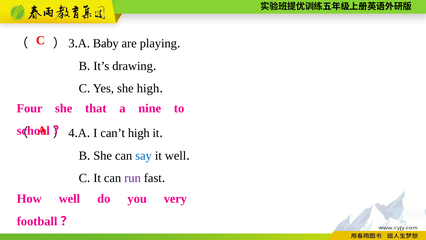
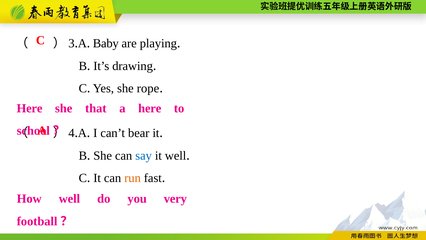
she high: high -> rope
Four at (30, 108): Four -> Here
a nine: nine -> here
can’t high: high -> bear
run colour: purple -> orange
